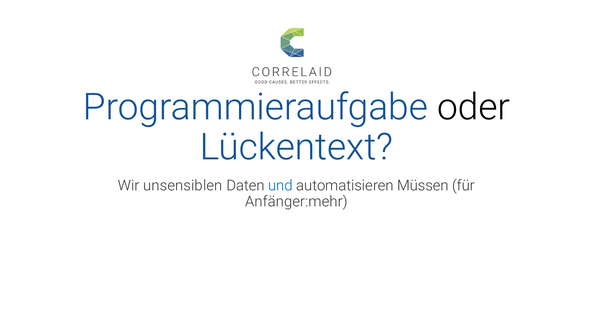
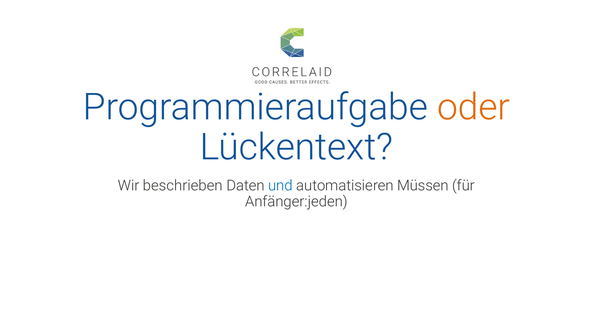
oder colour: black -> orange
unsensiblen: unsensiblen -> beschrieben
Anfänger:mehr: Anfänger:mehr -> Anfänger:jeden
